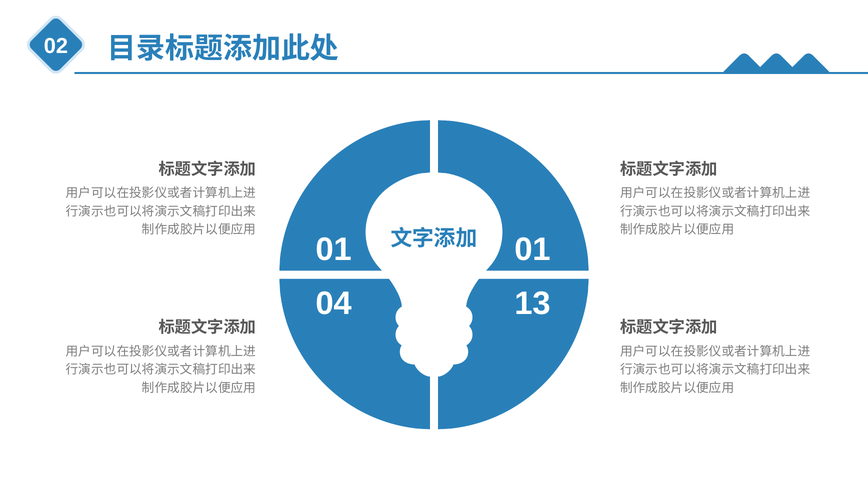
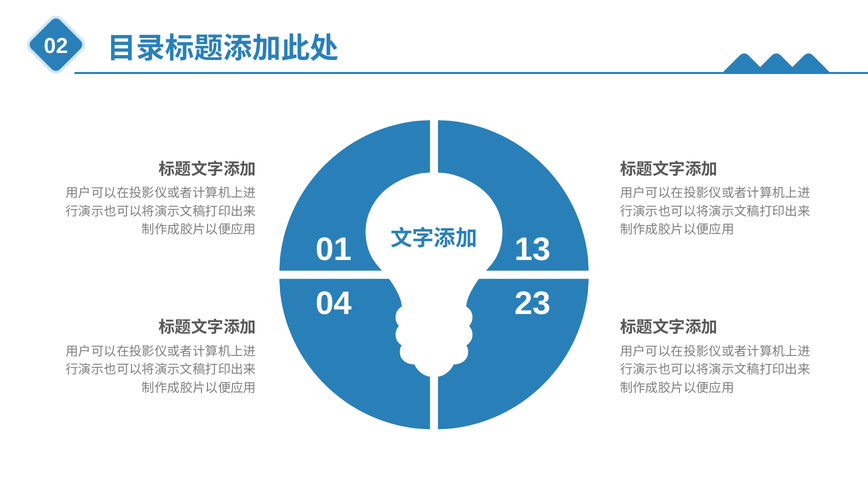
01 01: 01 -> 13
13: 13 -> 23
